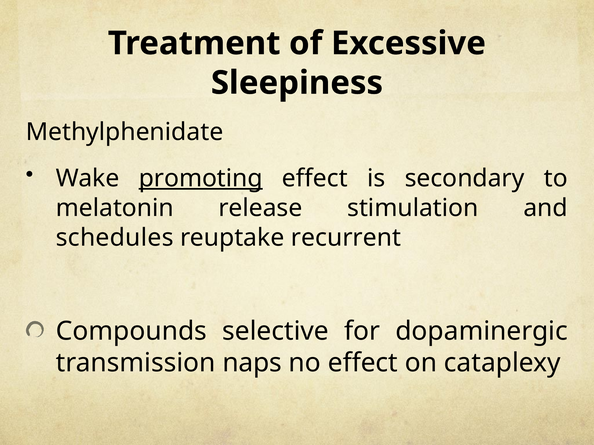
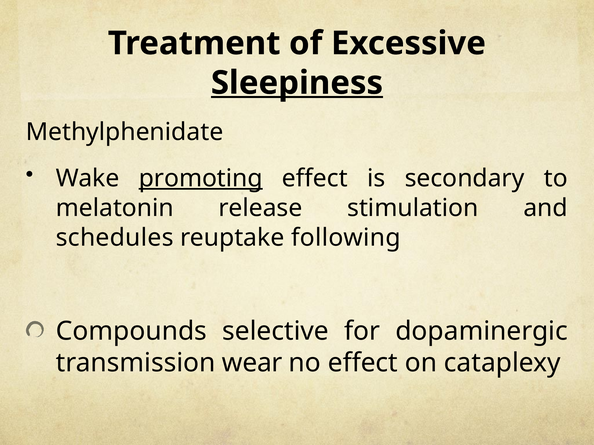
Sleepiness underline: none -> present
recurrent: recurrent -> following
naps: naps -> wear
